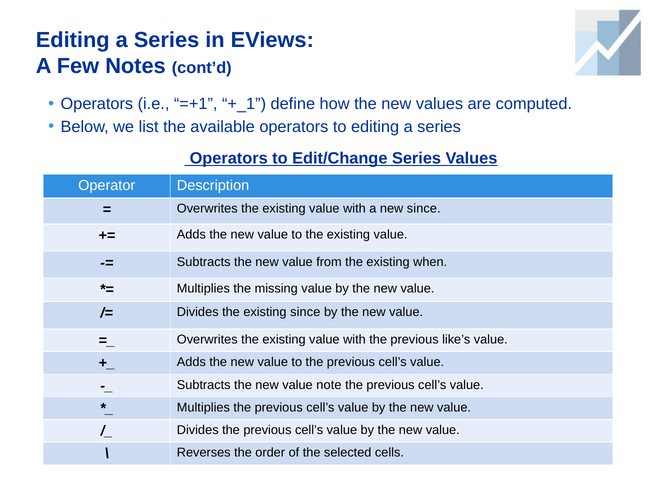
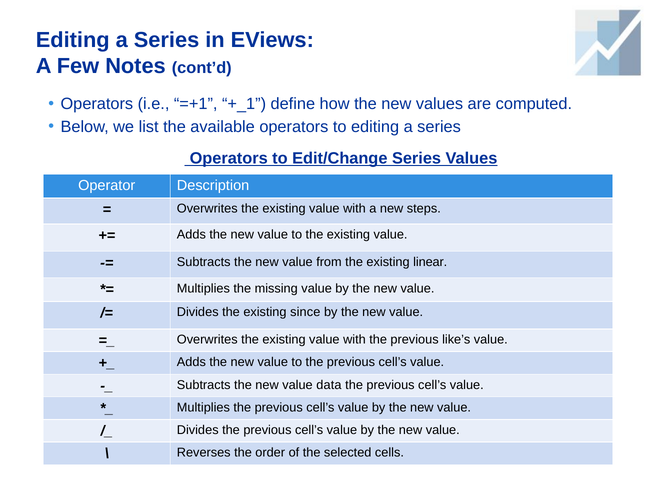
new since: since -> steps
when: when -> linear
note: note -> data
